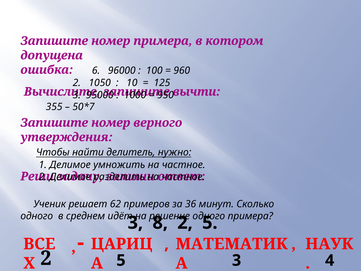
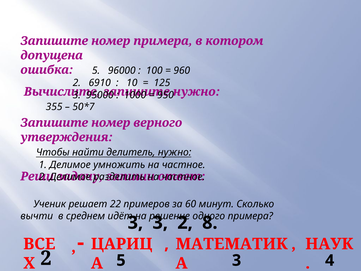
ошибка 6: 6 -> 5
1050: 1050 -> 6910
вычти at (197, 92): вычти -> нужно
62: 62 -> 22
36: 36 -> 60
одного at (37, 216): одного -> вычти
3 8: 8 -> 3
5 at (210, 223): 5 -> 8
